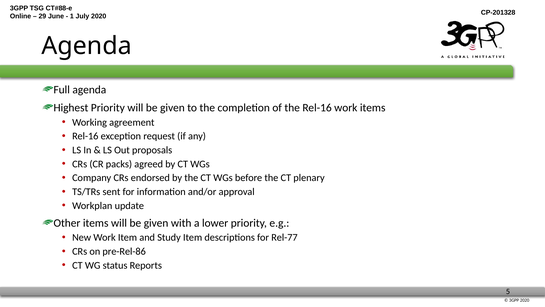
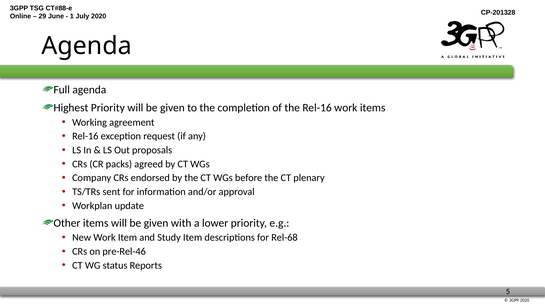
Rel-77: Rel-77 -> Rel-68
pre-Rel-86: pre-Rel-86 -> pre-Rel-46
